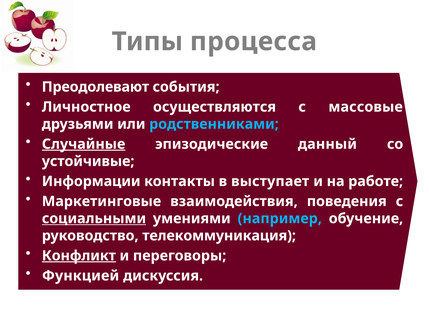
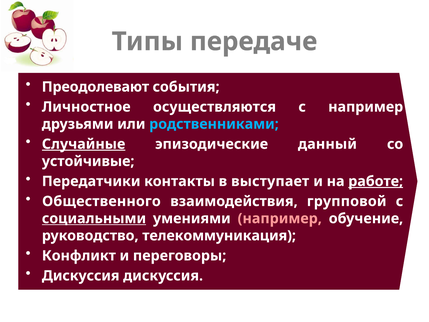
процесса: процесса -> передаче
с массовые: массовые -> например
Информации: Информации -> Передатчики
работе underline: none -> present
Маркетинговые: Маркетинговые -> Общественного
поведения: поведения -> групповой
например at (280, 218) colour: light blue -> pink
Конфликт underline: present -> none
Функцией at (81, 276): Функцией -> Дискуссия
